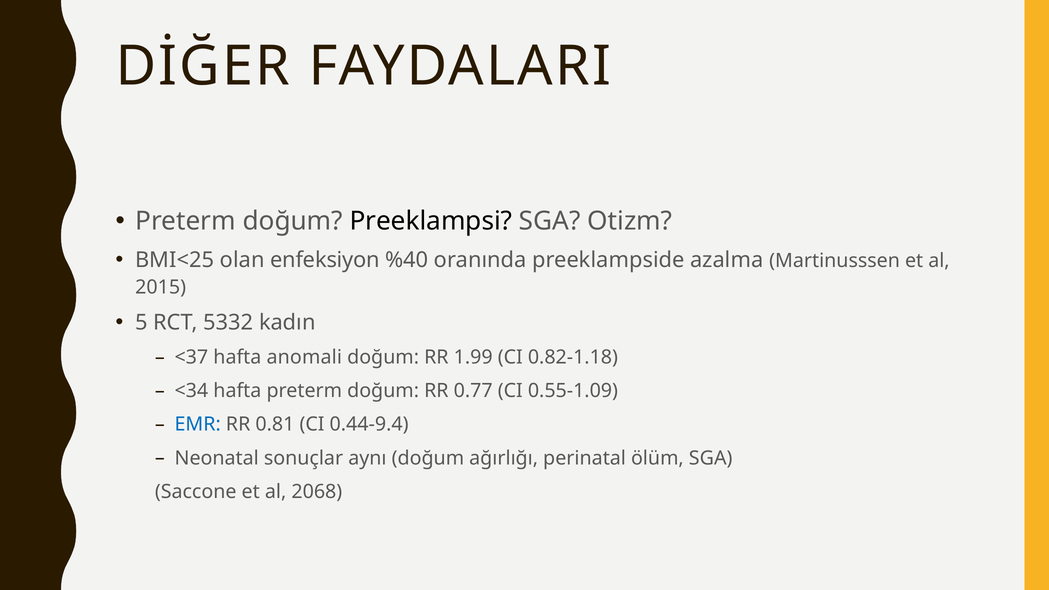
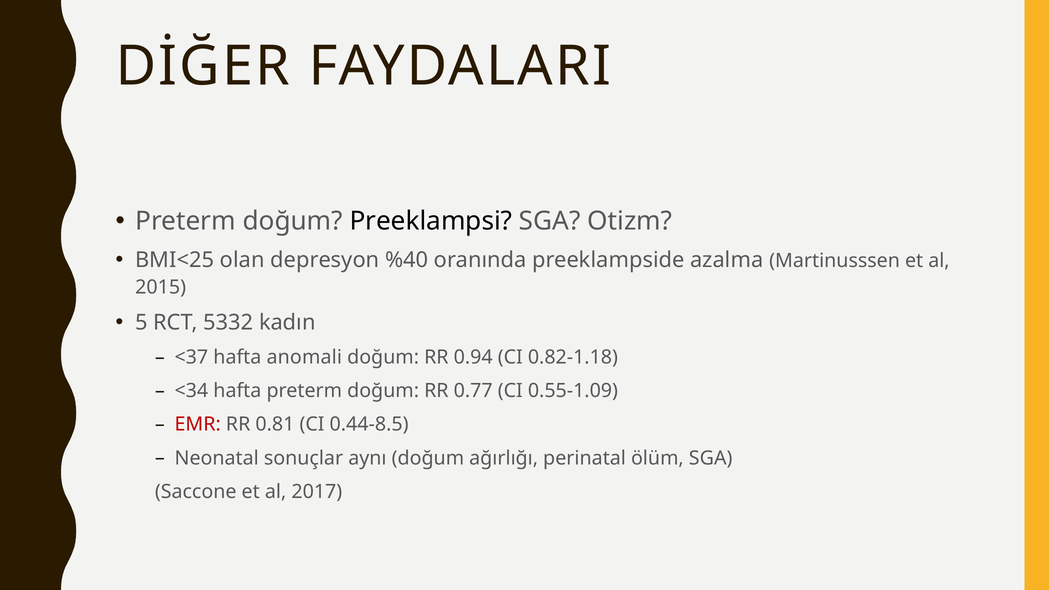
enfeksiyon: enfeksiyon -> depresyon
1.99: 1.99 -> 0.94
EMR colour: blue -> red
0.44-9.4: 0.44-9.4 -> 0.44-8.5
2068: 2068 -> 2017
